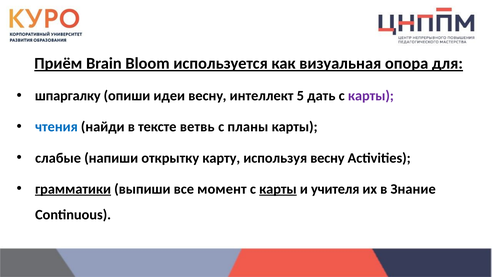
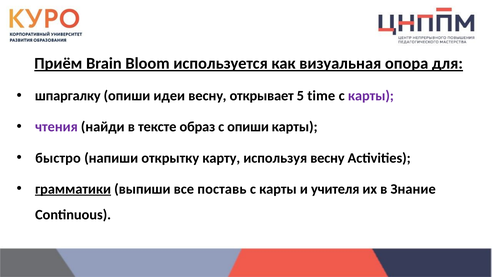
интеллект: интеллект -> открывает
дать: дать -> time
чтения colour: blue -> purple
ветвь: ветвь -> образ
с планы: планы -> опиши
слабые: слабые -> быстро
момент: момент -> поставь
карты at (278, 189) underline: present -> none
